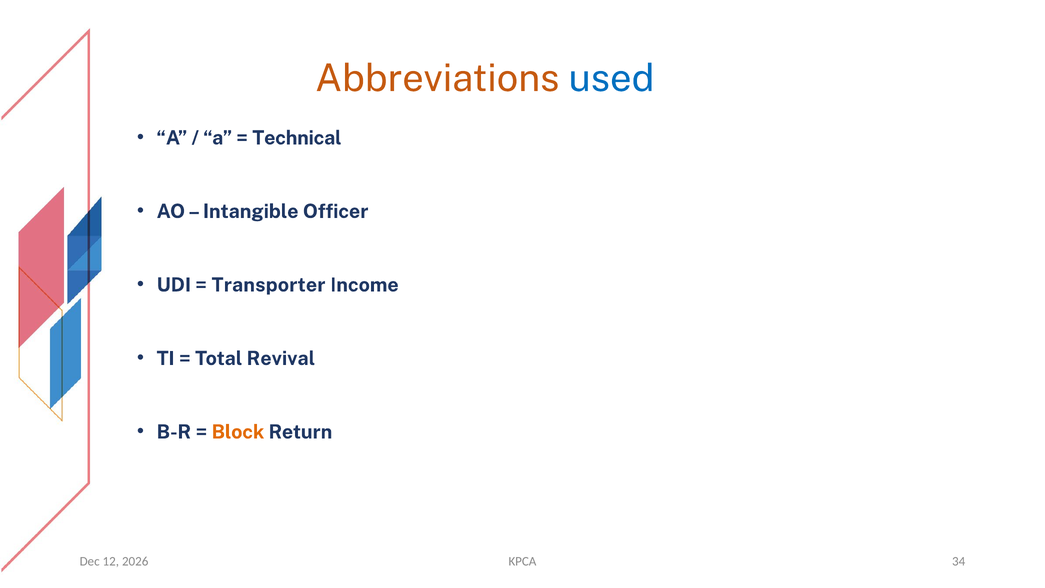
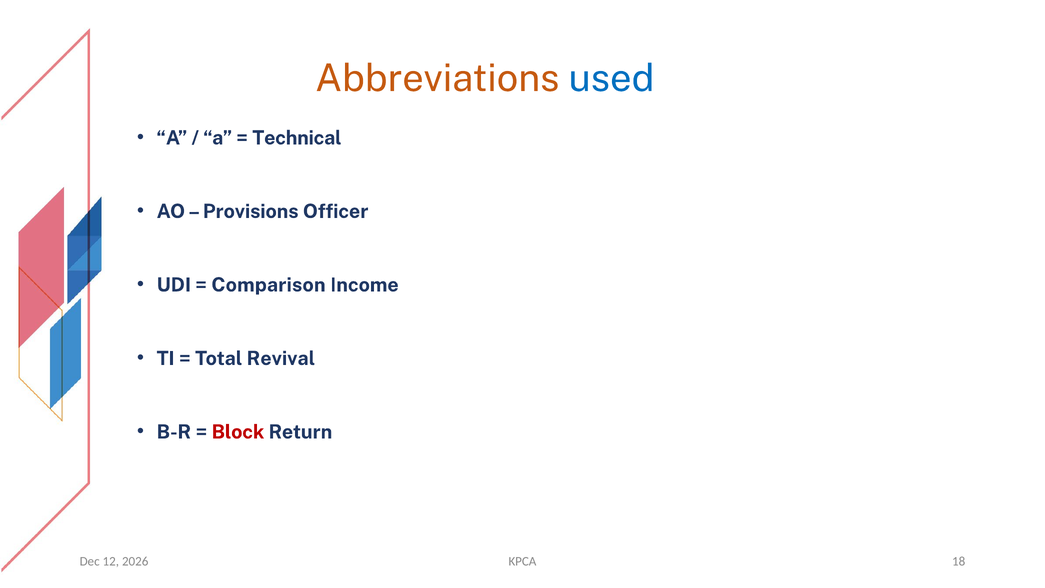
Intangible: Intangible -> Provisions
Transporter: Transporter -> Comparison
Block colour: orange -> red
34: 34 -> 18
